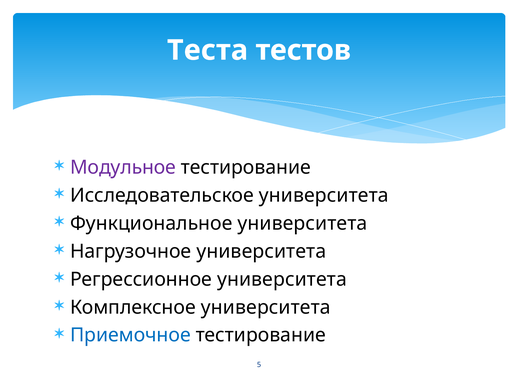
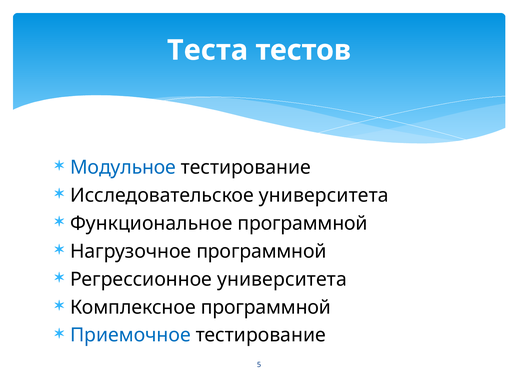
Модульное colour: purple -> blue
Функциональное университета: университета -> программной
Нагрузочное университета: университета -> программной
Комплексное университета: университета -> программной
